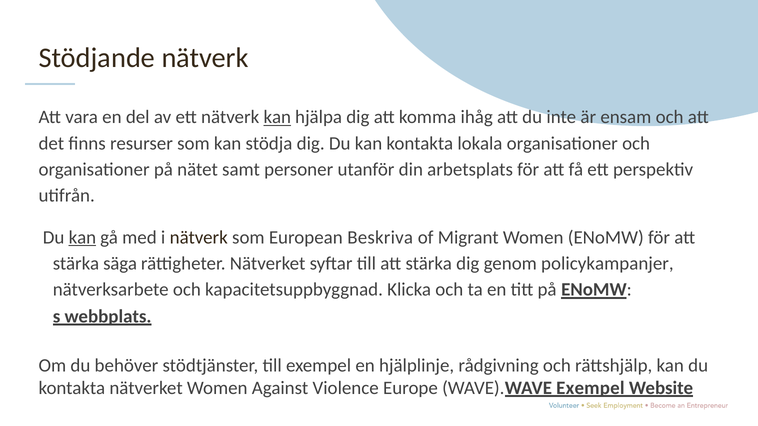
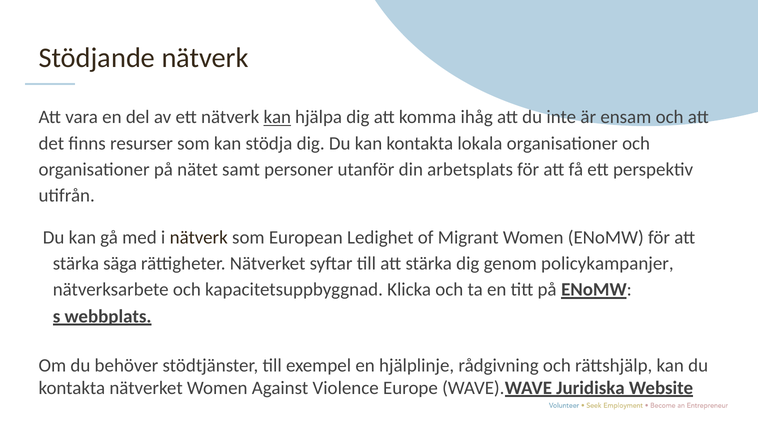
kan at (82, 238) underline: present -> none
Beskriva: Beskriva -> Ledighet
WAVE).WAVE Exempel: Exempel -> Juridiska
